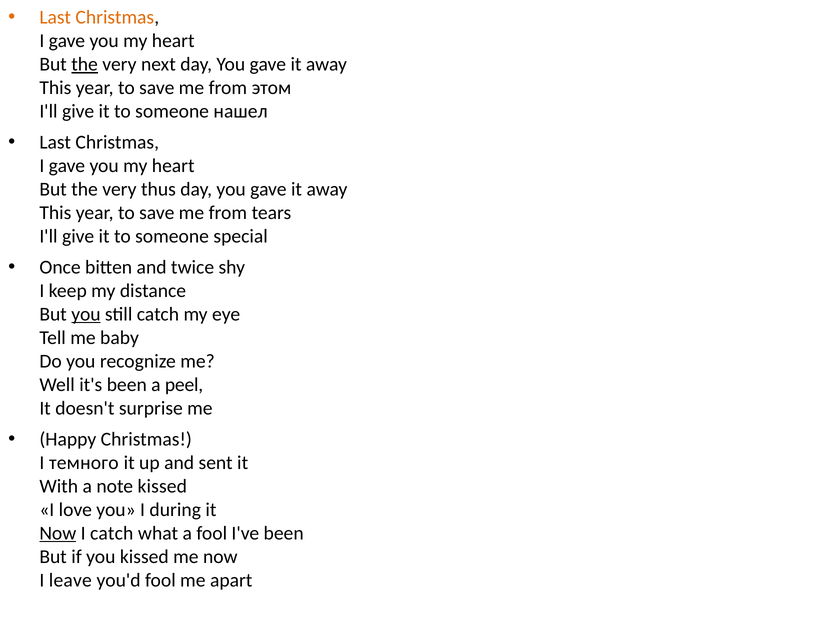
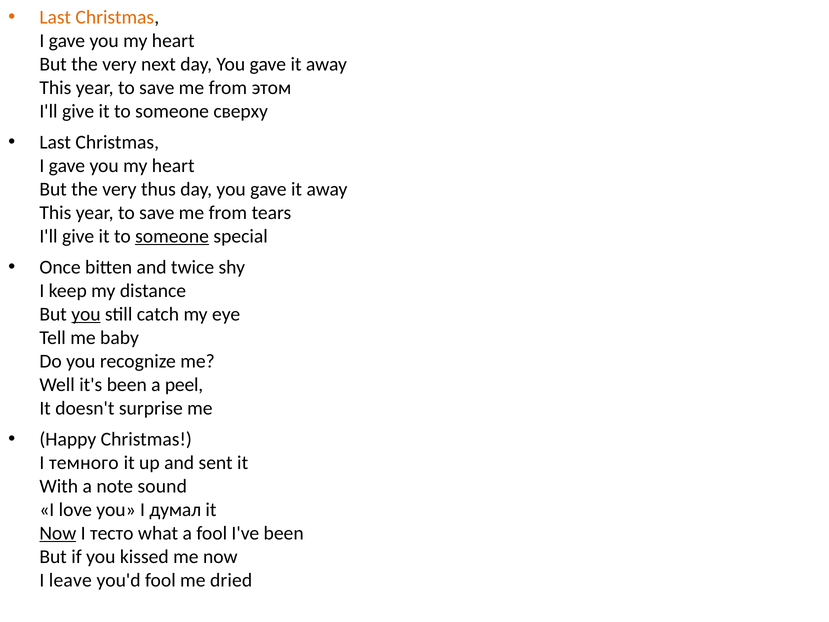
the at (85, 64) underline: present -> none
нашел: нашел -> сверху
someone at (172, 236) underline: none -> present
note kissed: kissed -> sound
during: during -> думал
I catch: catch -> тесто
apart: apart -> dried
